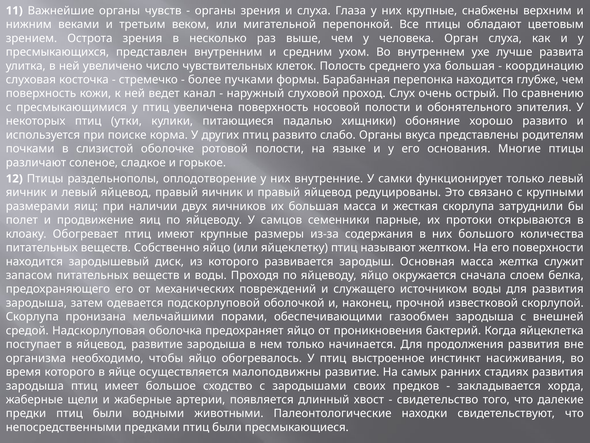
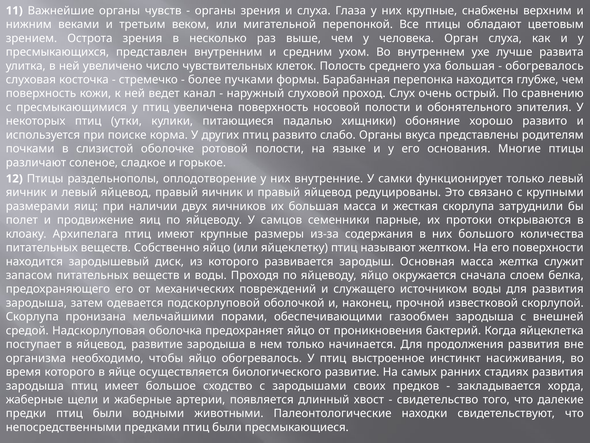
координацию at (545, 66): координацию -> обогревалось
Обогревает: Обогревает -> Архипелага
малоподвижны: малоподвижны -> биологического
